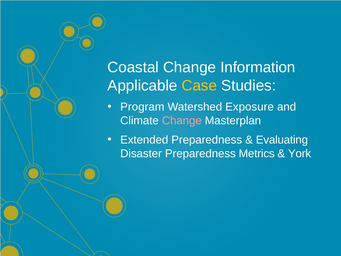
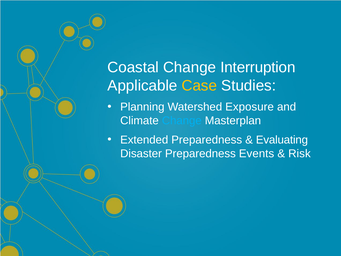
Information: Information -> Interruption
Program: Program -> Planning
Change at (182, 120) colour: pink -> light blue
Metrics: Metrics -> Events
York: York -> Risk
